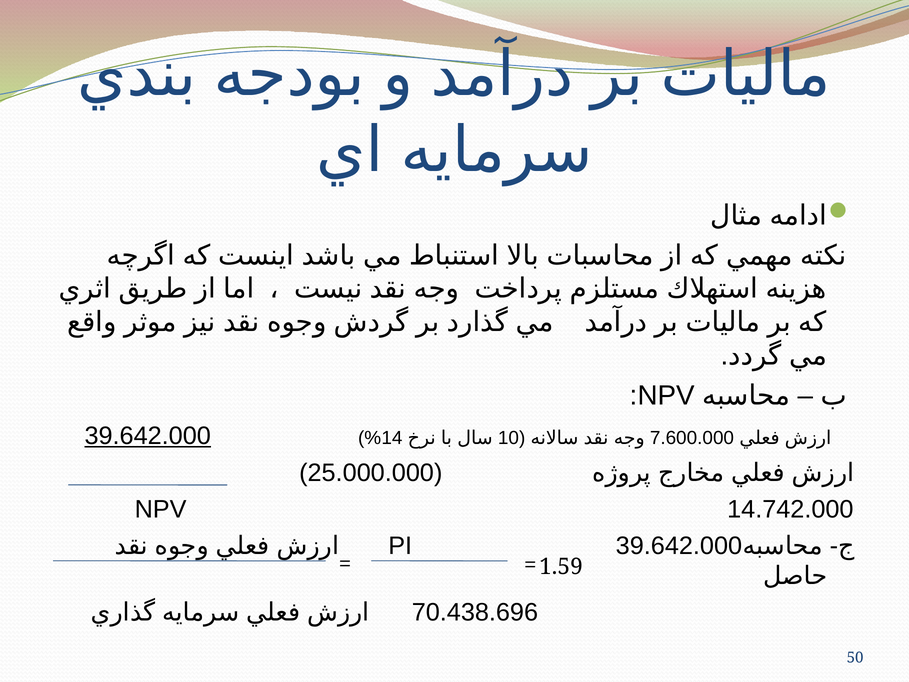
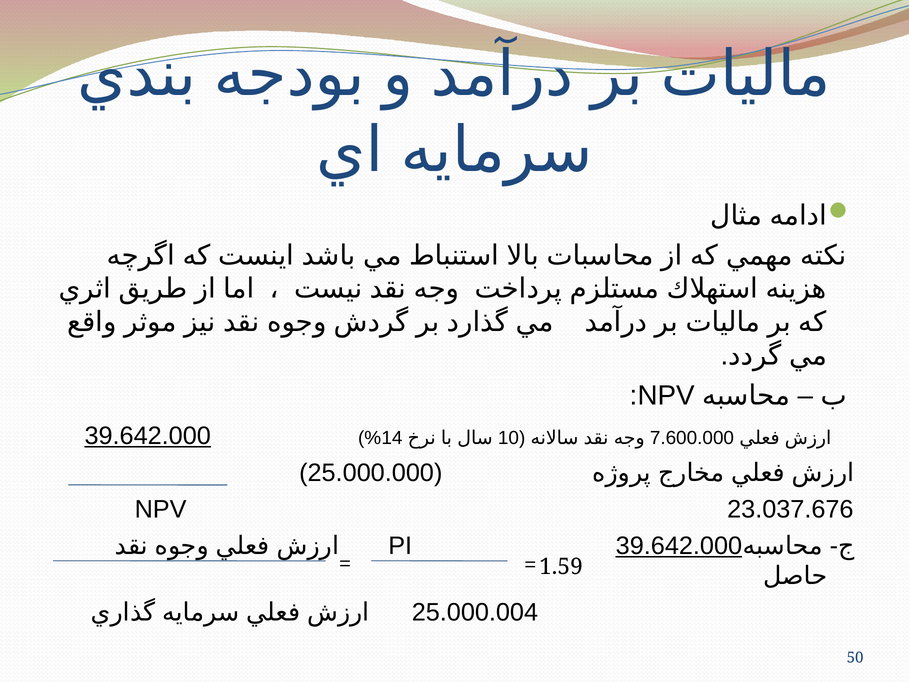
14.742.000: 14.742.000 -> 23.037.676
39.642.000 at (679, 545) underline: none -> present
70.438.696: 70.438.696 -> 25.000.004
